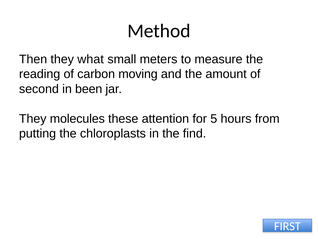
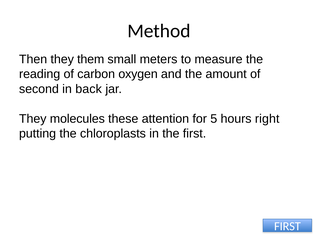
what: what -> them
moving: moving -> oxygen
been: been -> back
from: from -> right
the find: find -> first
